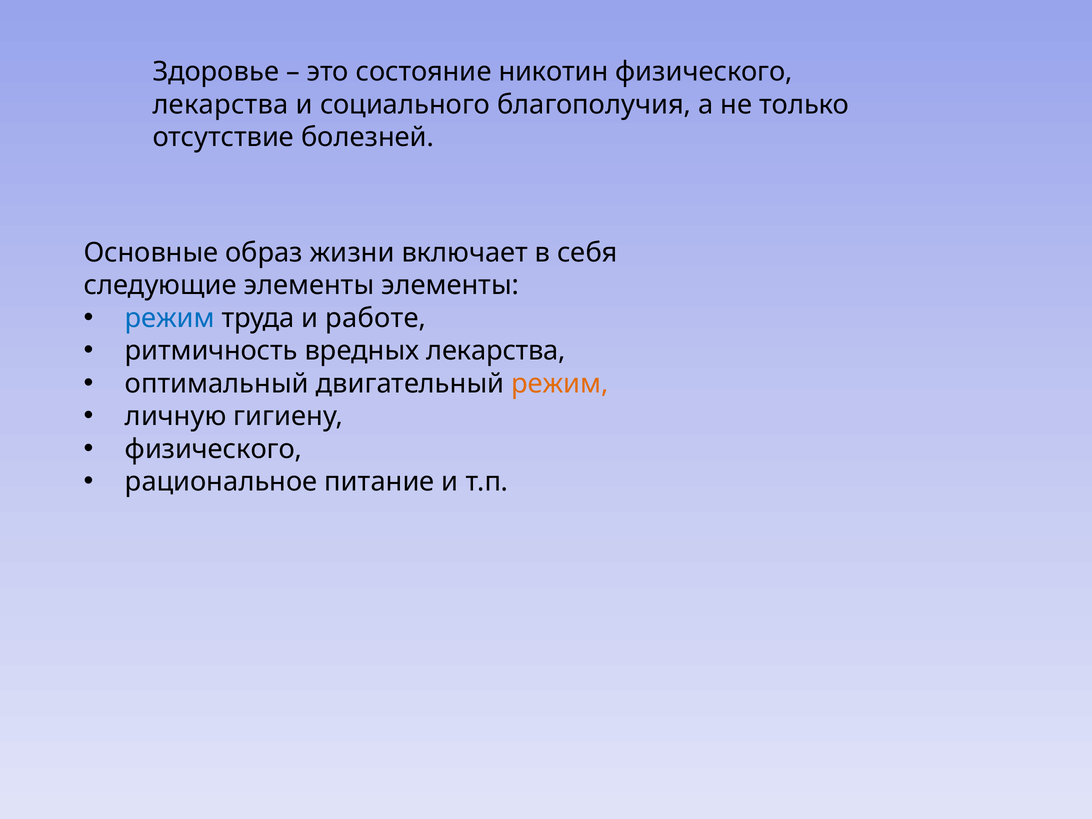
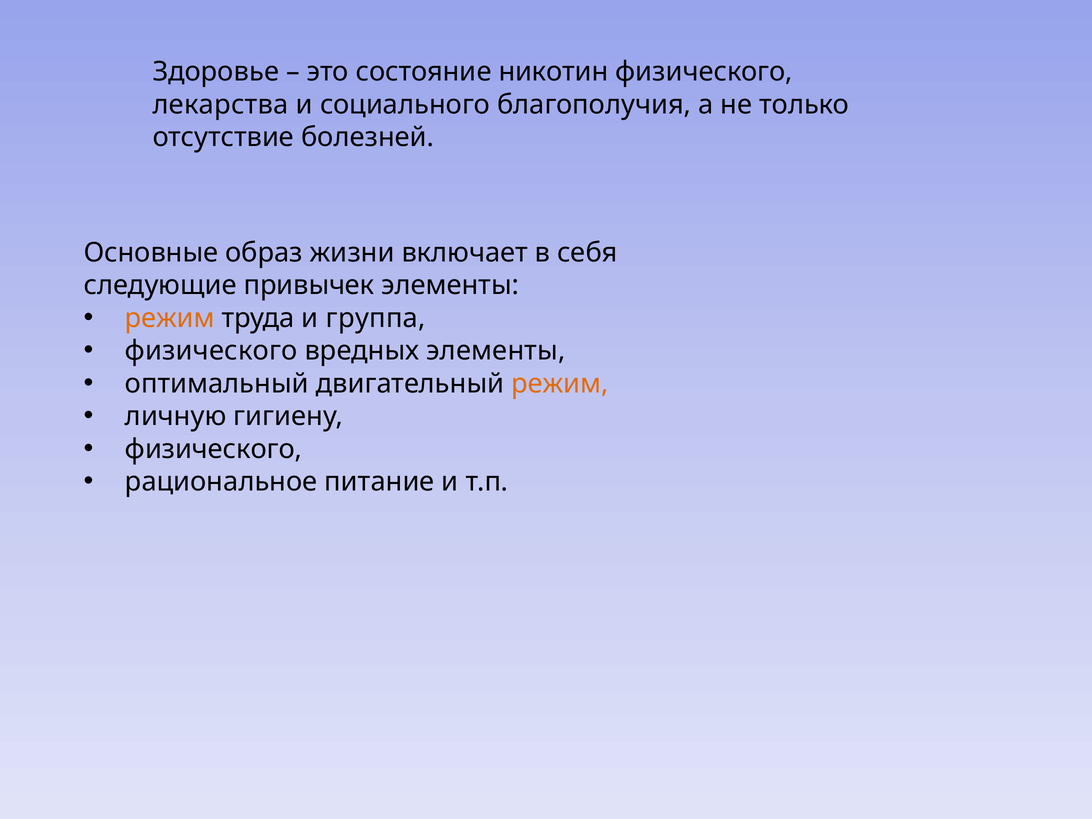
следующие элементы: элементы -> привычек
режим at (170, 318) colour: blue -> orange
работе: работе -> группа
ритмичность at (211, 351): ритмичность -> физического
вредных лекарства: лекарства -> элементы
